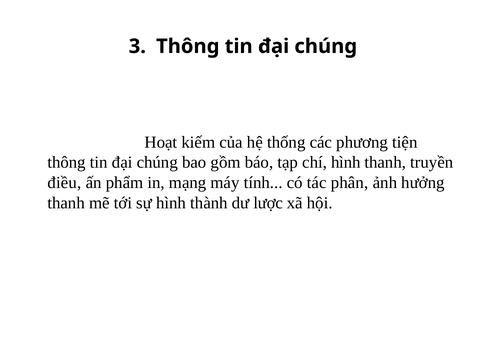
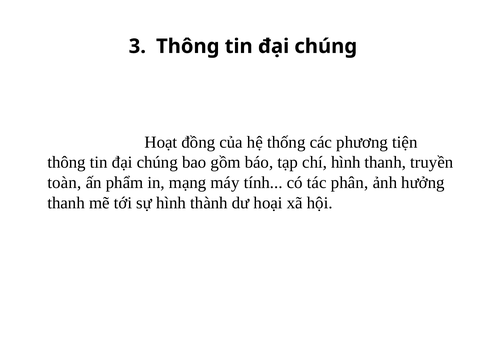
kiếm: kiếm -> đồng
điều: điều -> toàn
lược: lược -> hoại
